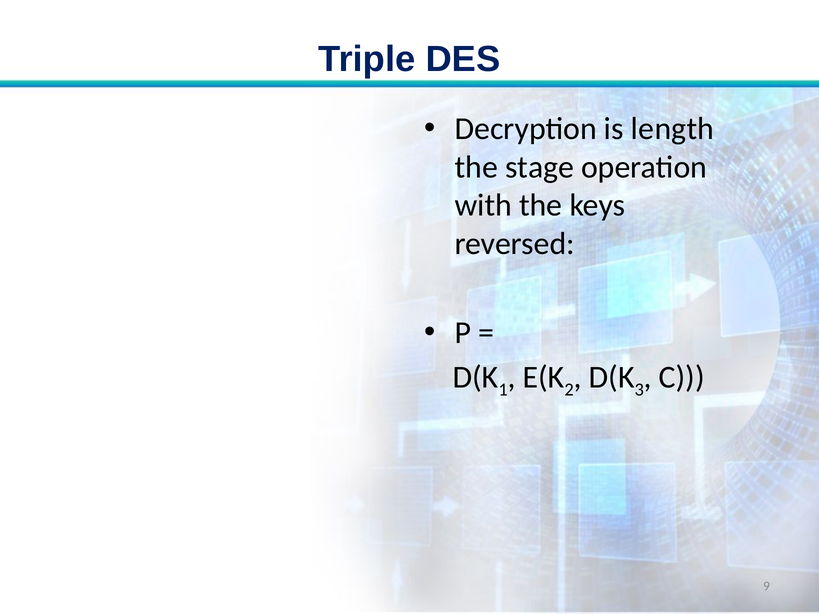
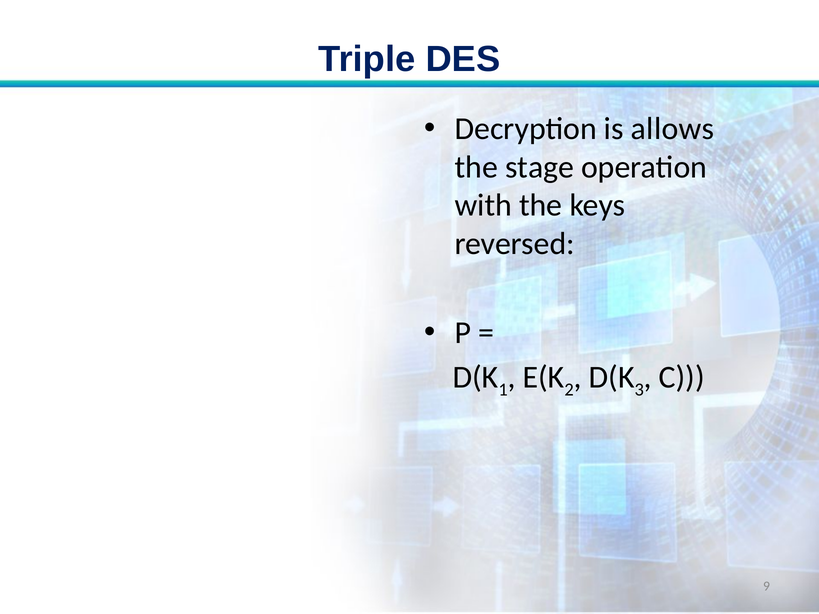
length: length -> allows
